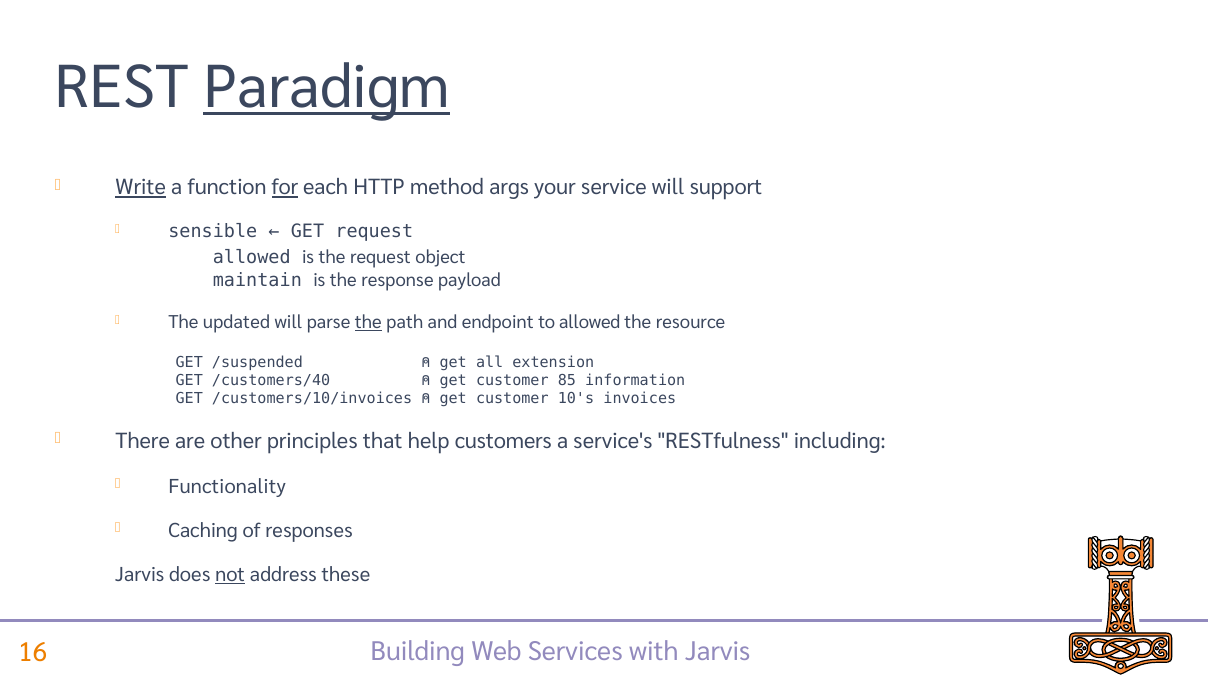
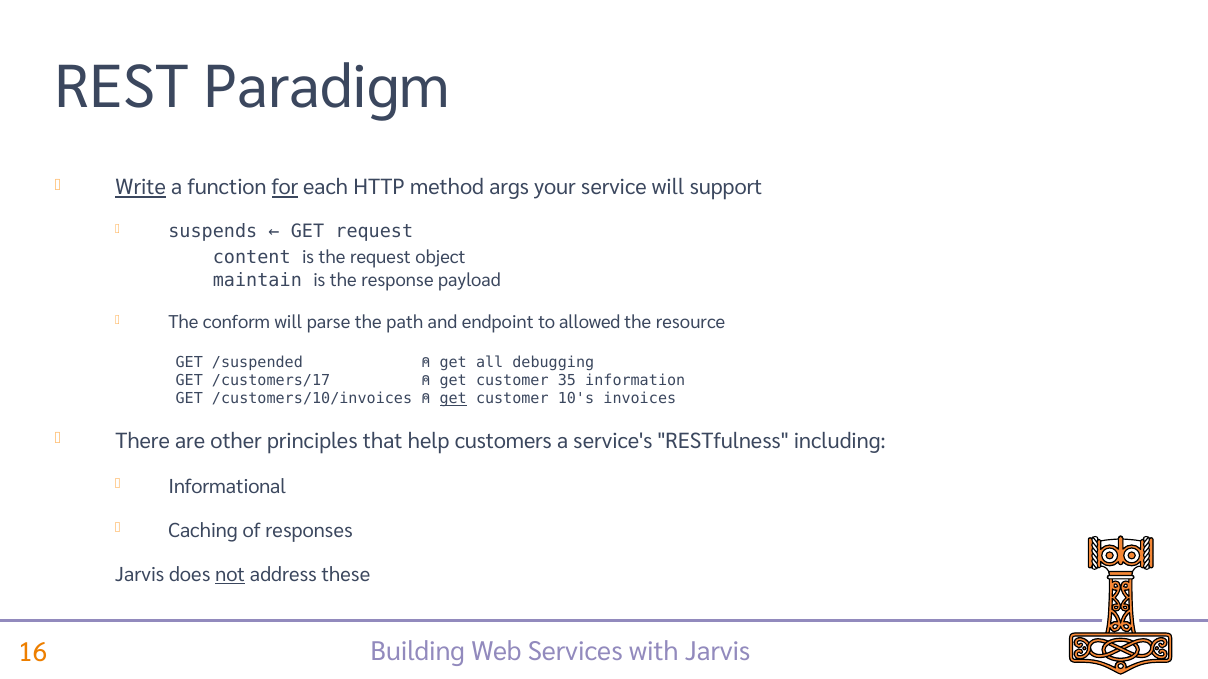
Paradigm underline: present -> none
sensible: sensible -> suspends
allowed at (252, 258): allowed -> content
updated: updated -> conform
the at (368, 322) underline: present -> none
extension: extension -> debugging
/customers/40: /customers/40 -> /customers/17
85: 85 -> 35
get at (453, 399) underline: none -> present
Functionality: Functionality -> Informational
